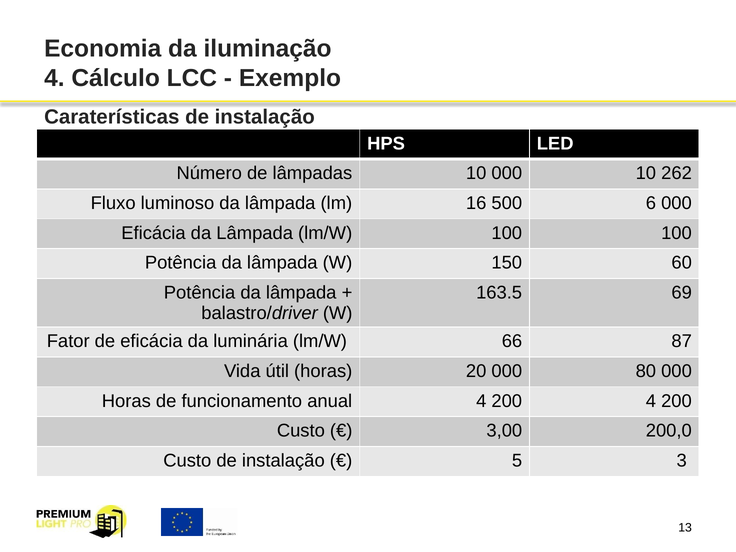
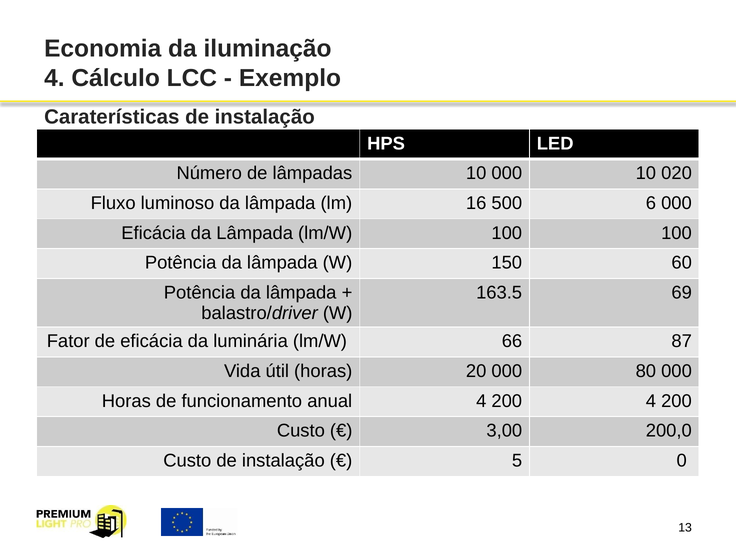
262: 262 -> 020
3: 3 -> 0
